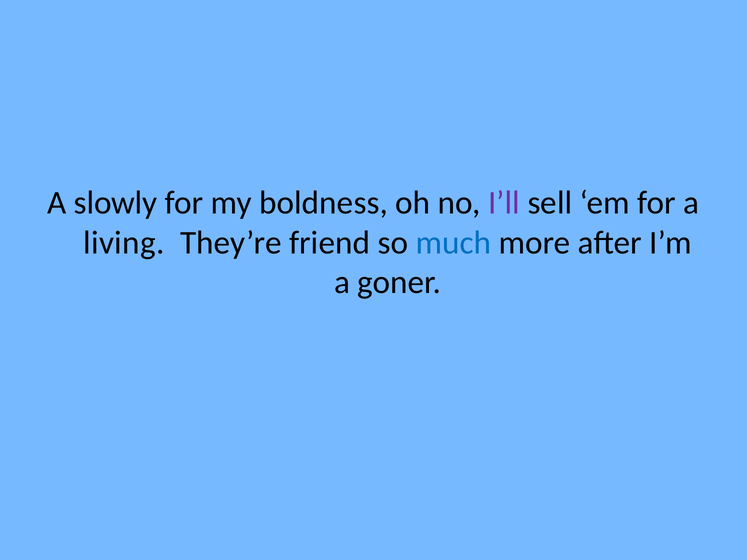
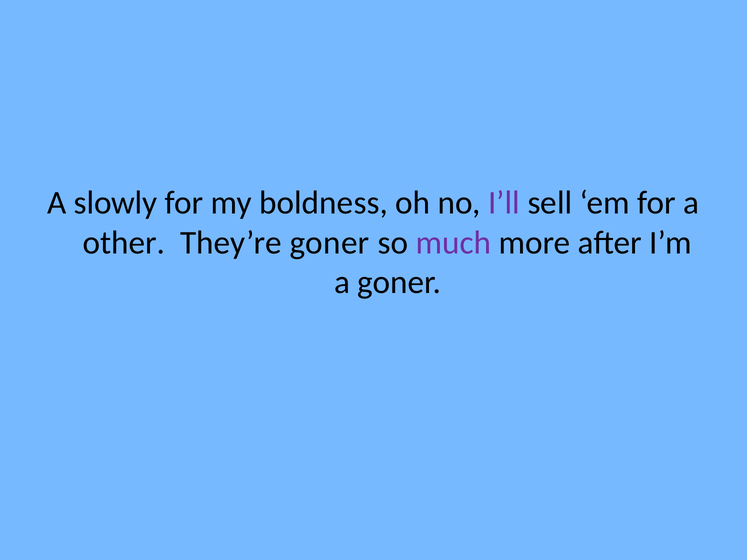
living: living -> other
They’re friend: friend -> goner
much colour: blue -> purple
